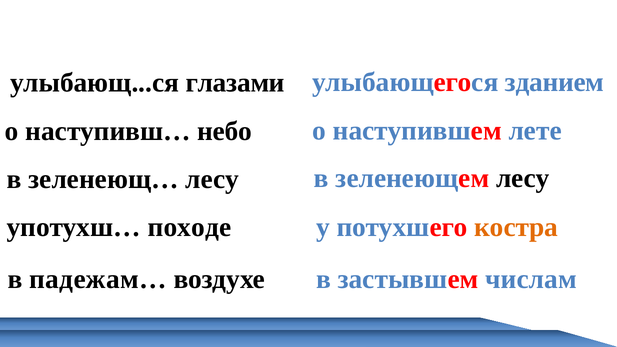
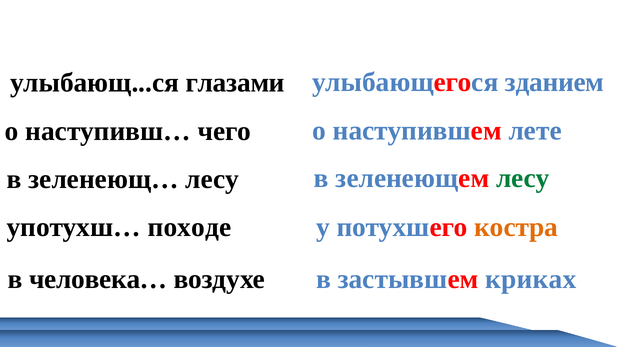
небо: небо -> чего
лесу at (523, 178) colour: black -> green
падежам…: падежам… -> человека…
числам: числам -> криках
